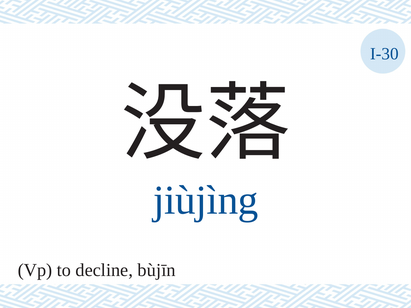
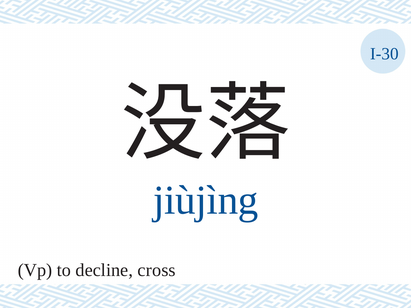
bùjīn: bùjīn -> cross
